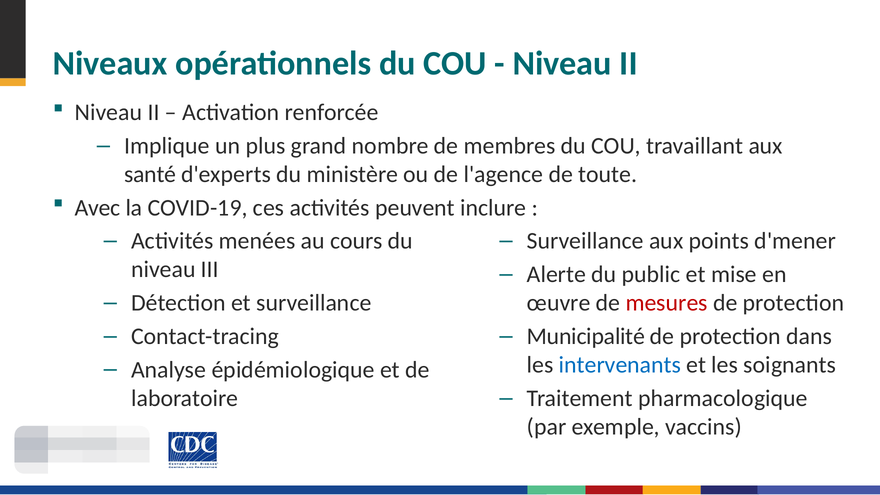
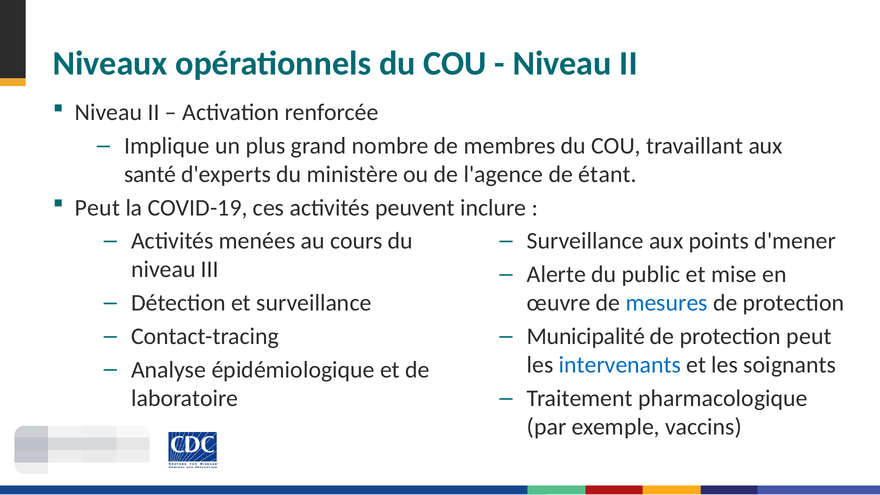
toute: toute -> étant
Avec at (98, 208): Avec -> Peut
mesures colour: red -> blue
protection dans: dans -> peut
